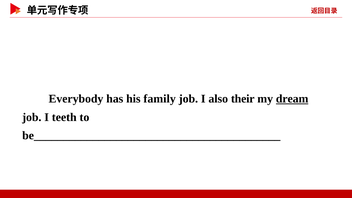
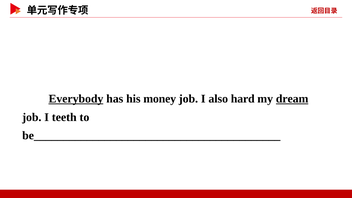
Everybody underline: none -> present
family: family -> money
their: their -> hard
